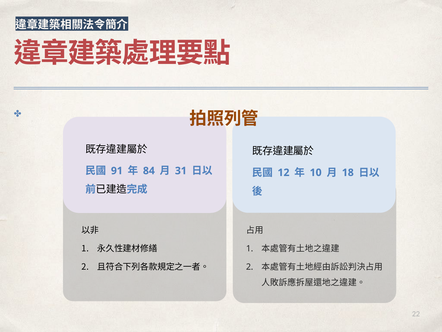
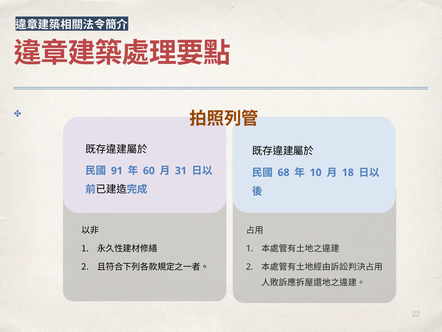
84: 84 -> 60
12: 12 -> 68
